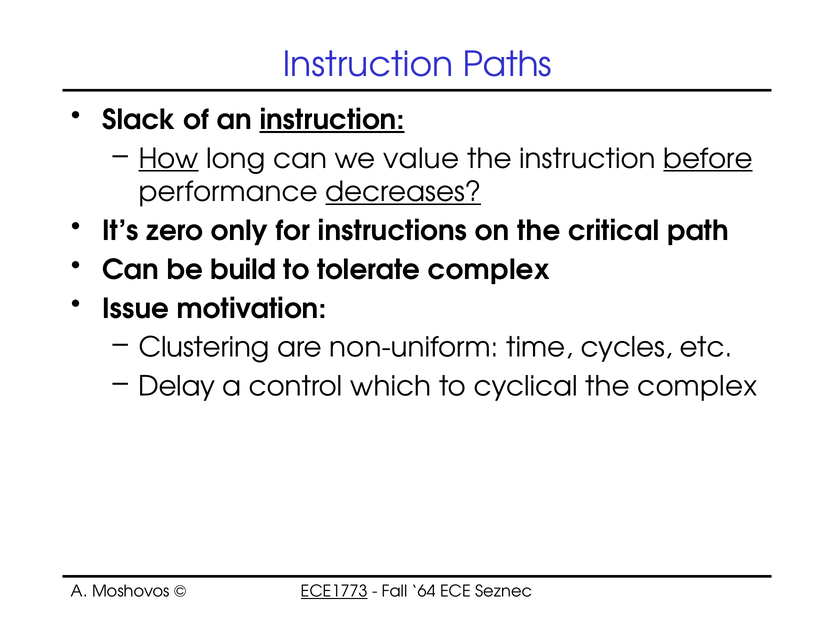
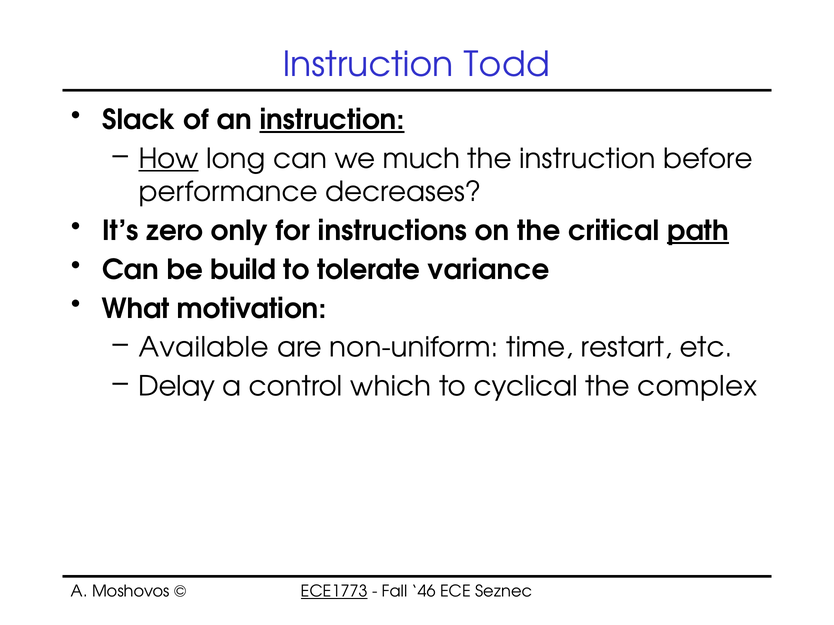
Paths: Paths -> Todd
value: value -> much
before underline: present -> none
decreases underline: present -> none
path underline: none -> present
tolerate complex: complex -> variance
Issue: Issue -> What
Clustering: Clustering -> Available
cycles: cycles -> restart
64: 64 -> 46
